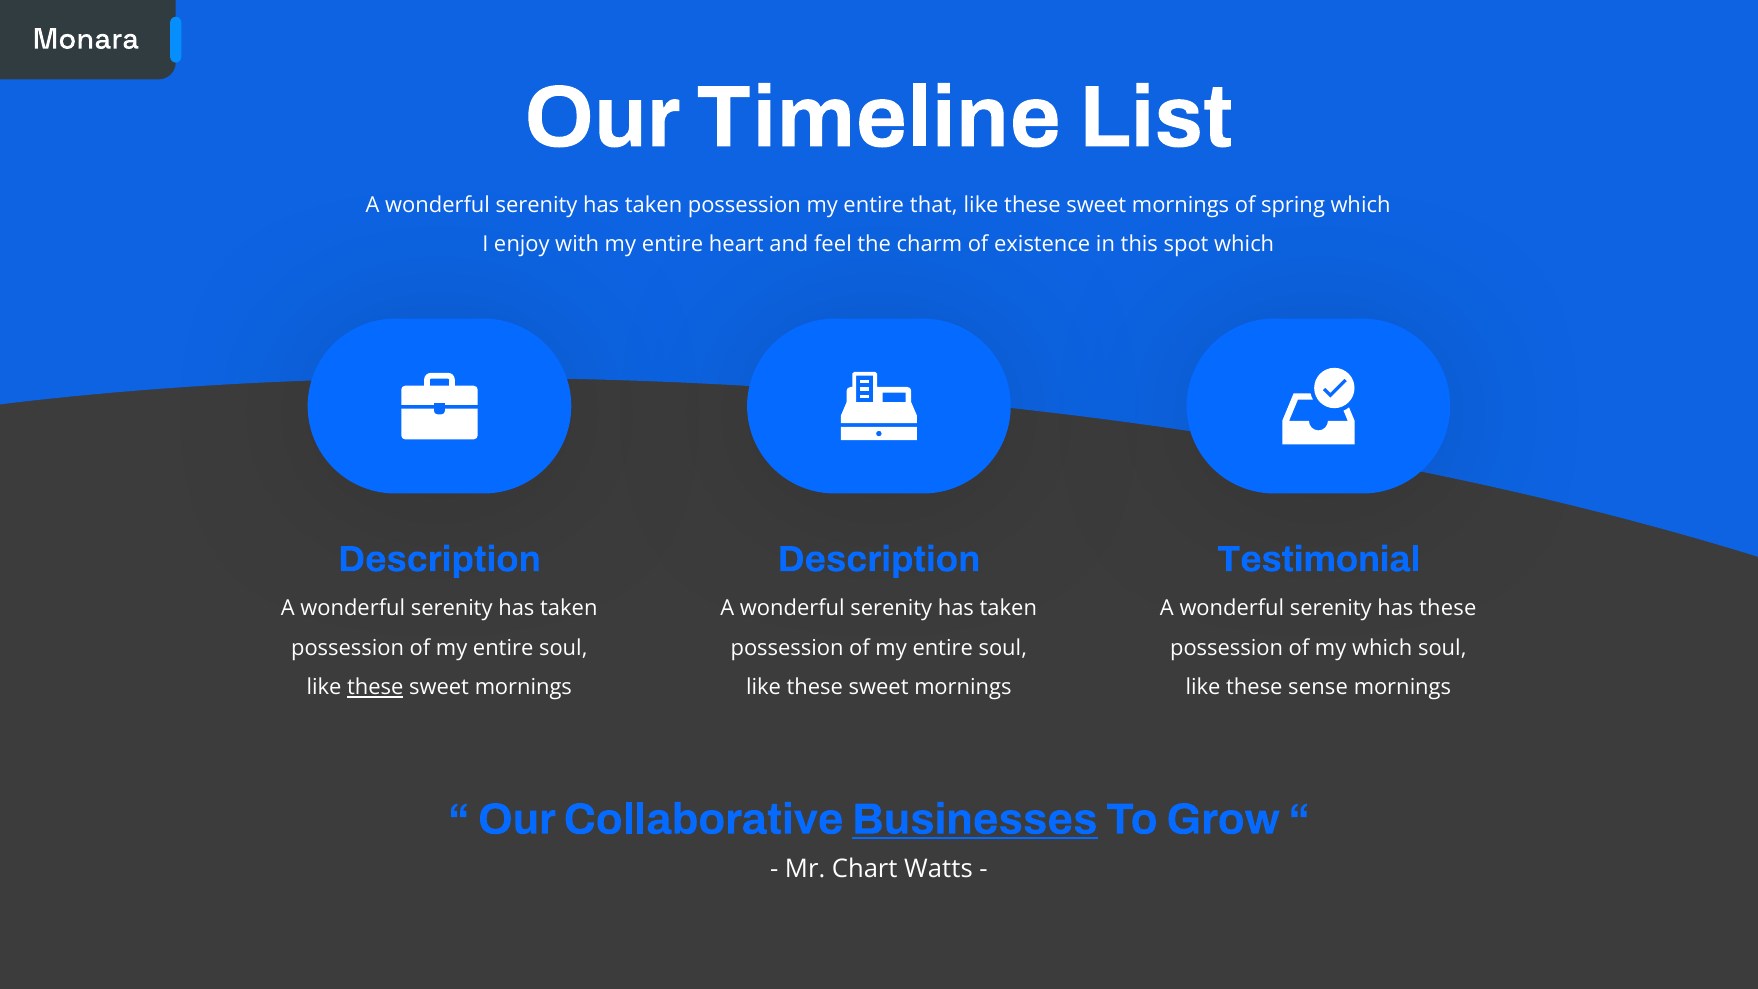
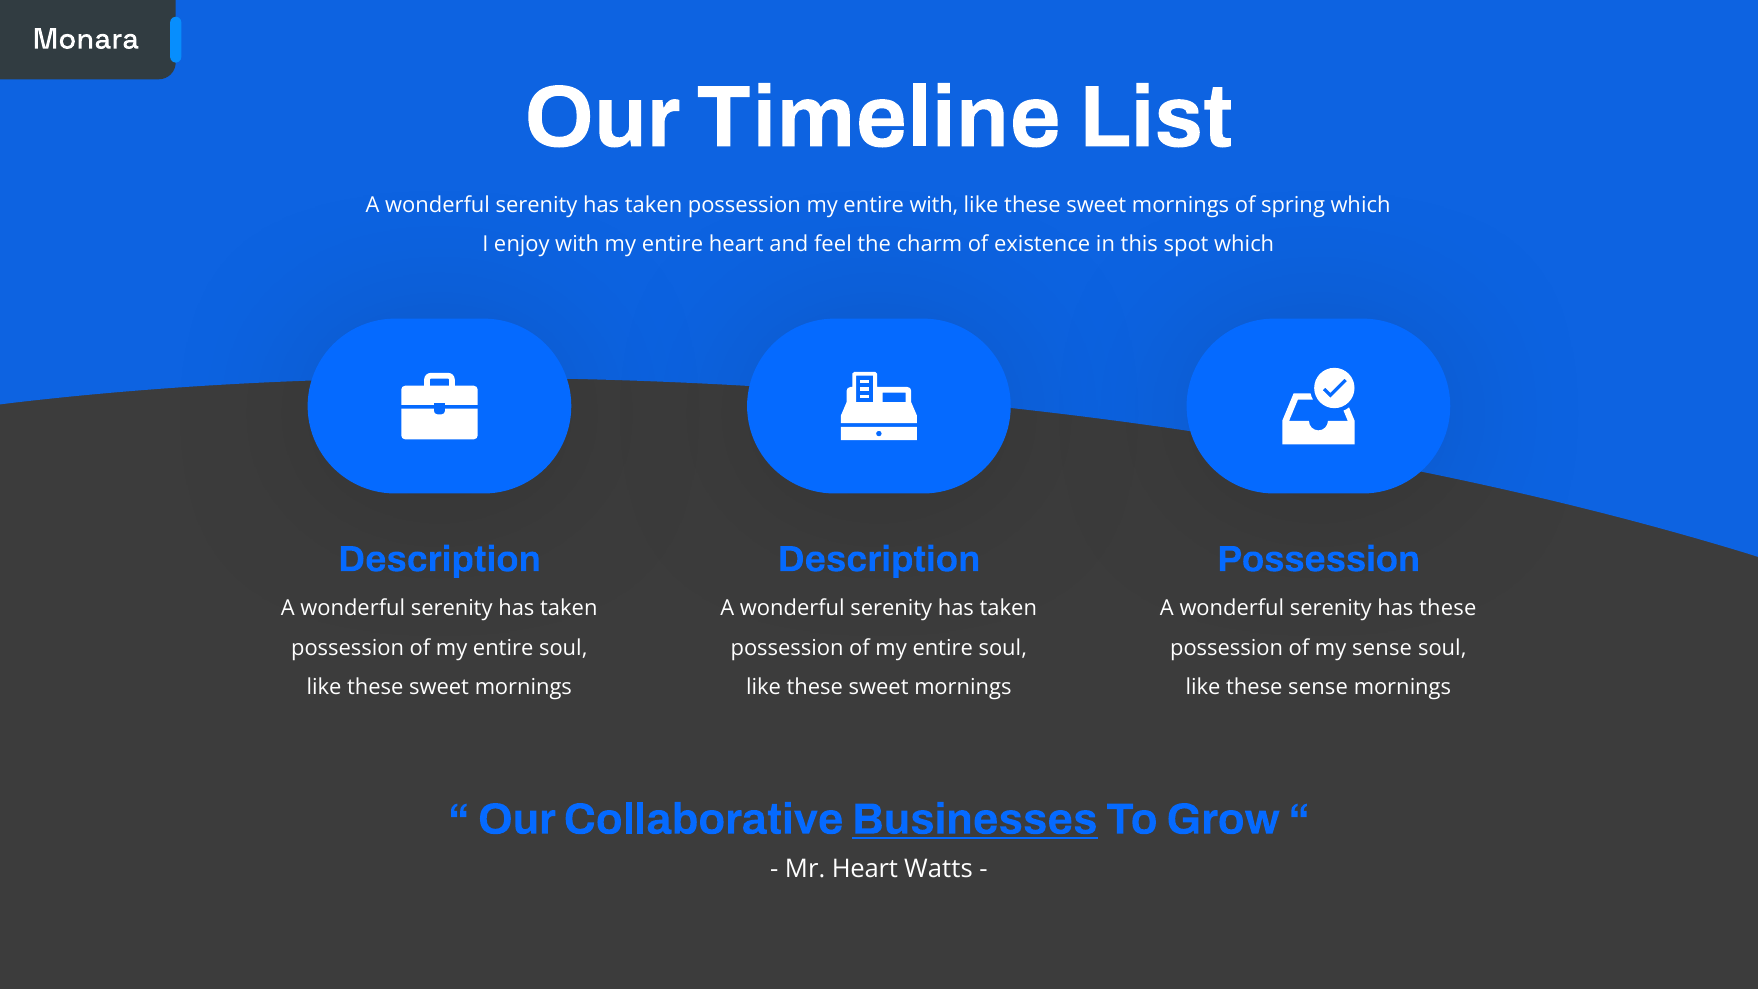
entire that: that -> with
Testimonial at (1319, 559): Testimonial -> Possession
my which: which -> sense
these at (375, 688) underline: present -> none
Mr Chart: Chart -> Heart
